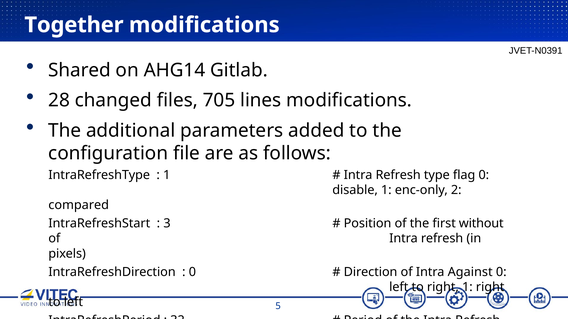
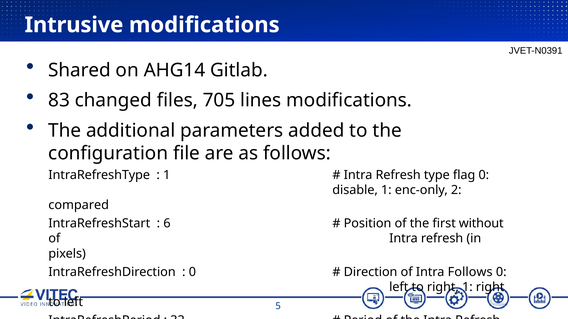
Together: Together -> Intrusive
28: 28 -> 83
3: 3 -> 6
Intra Against: Against -> Follows
